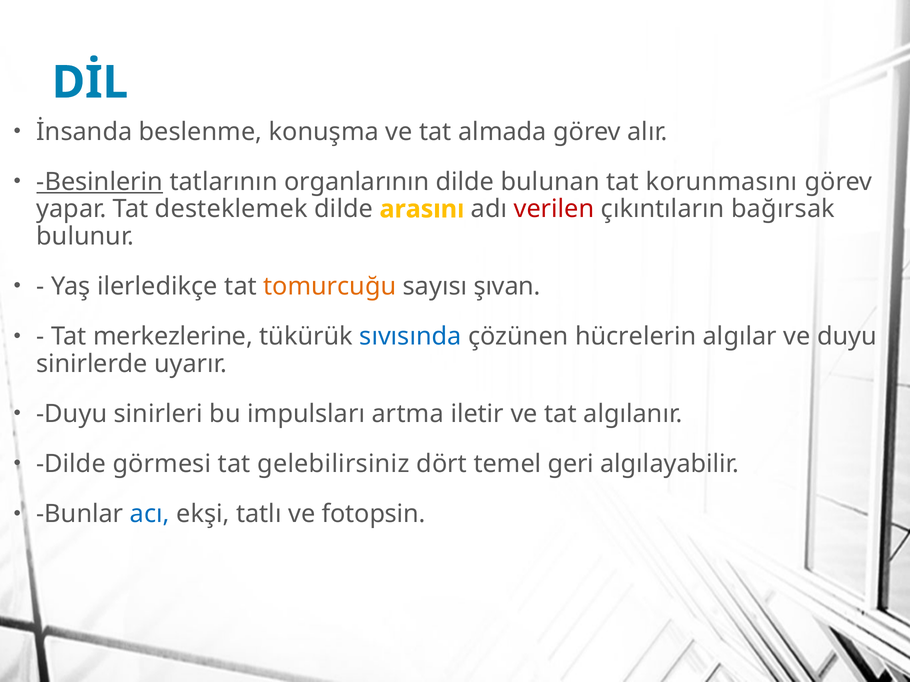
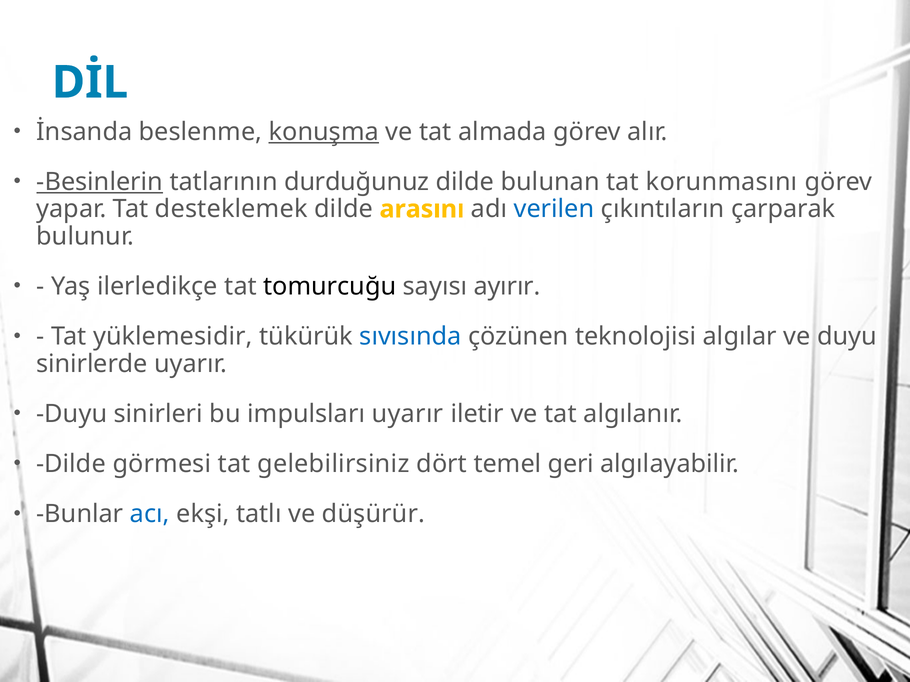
konuşma underline: none -> present
organlarının: organlarının -> durduğunuz
verilen colour: red -> blue
bağırsak: bağırsak -> çarparak
tomurcuğu colour: orange -> black
şıvan: şıvan -> ayırır
merkezlerine: merkezlerine -> yüklemesidir
hücrelerin: hücrelerin -> teknolojisi
impulsları artma: artma -> uyarır
fotopsin: fotopsin -> düşürür
